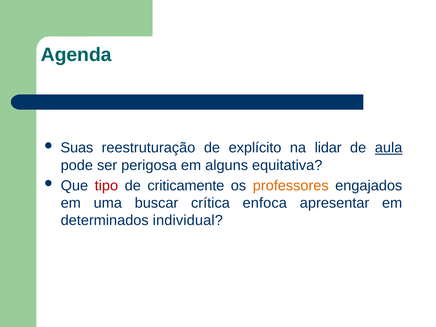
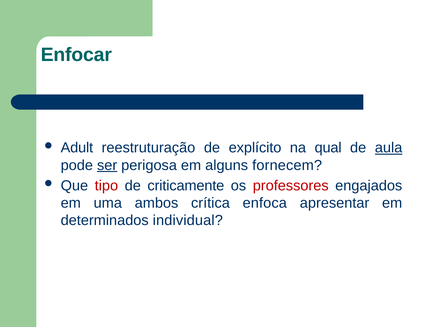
Agenda: Agenda -> Enfocar
Suas: Suas -> Adult
lidar: lidar -> qual
ser underline: none -> present
equitativa: equitativa -> fornecem
professores colour: orange -> red
buscar: buscar -> ambos
